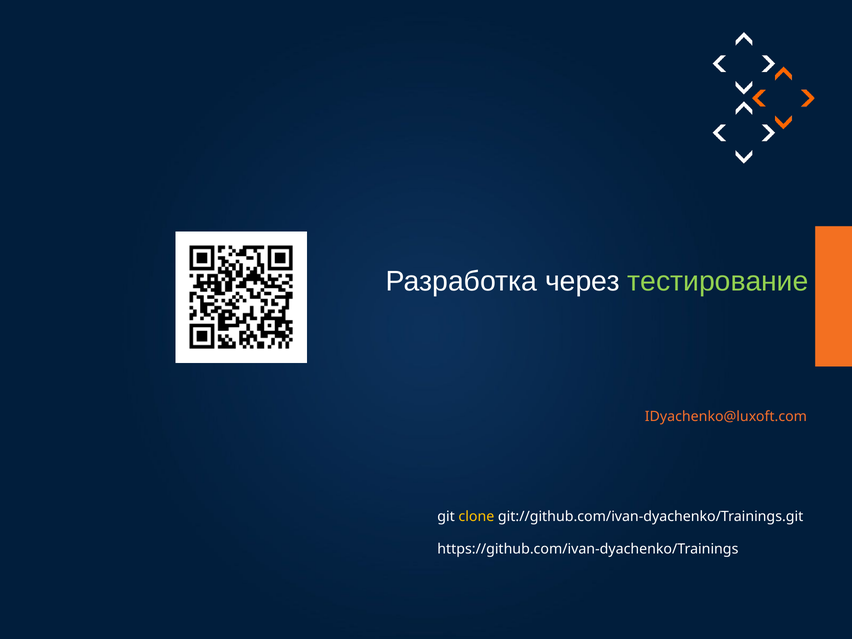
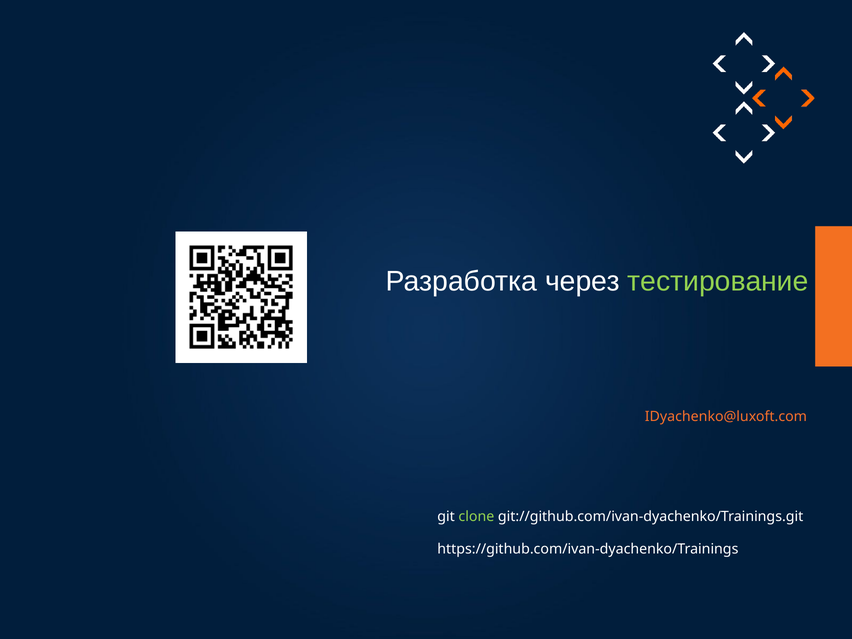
clone colour: yellow -> light green
